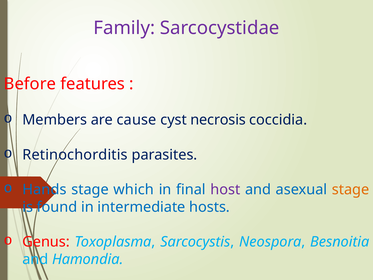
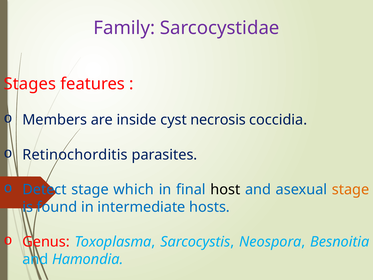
Before: Before -> Stages
cause: cause -> inside
Hands: Hands -> Detect
host colour: purple -> black
